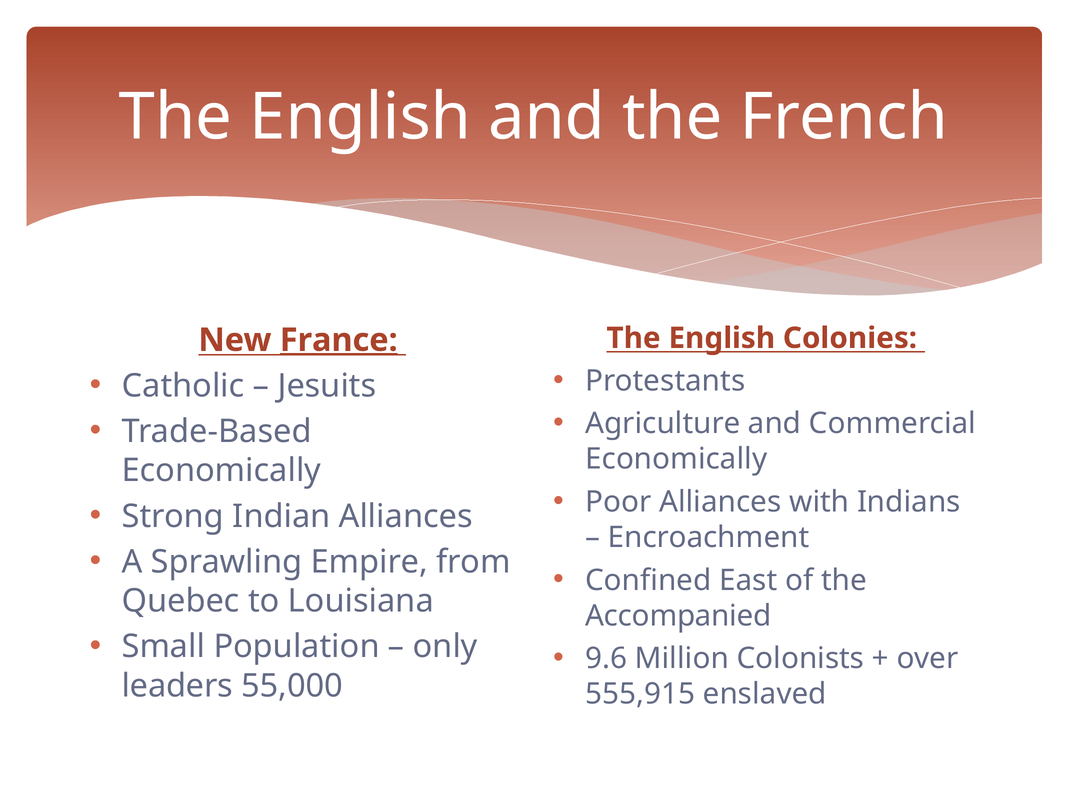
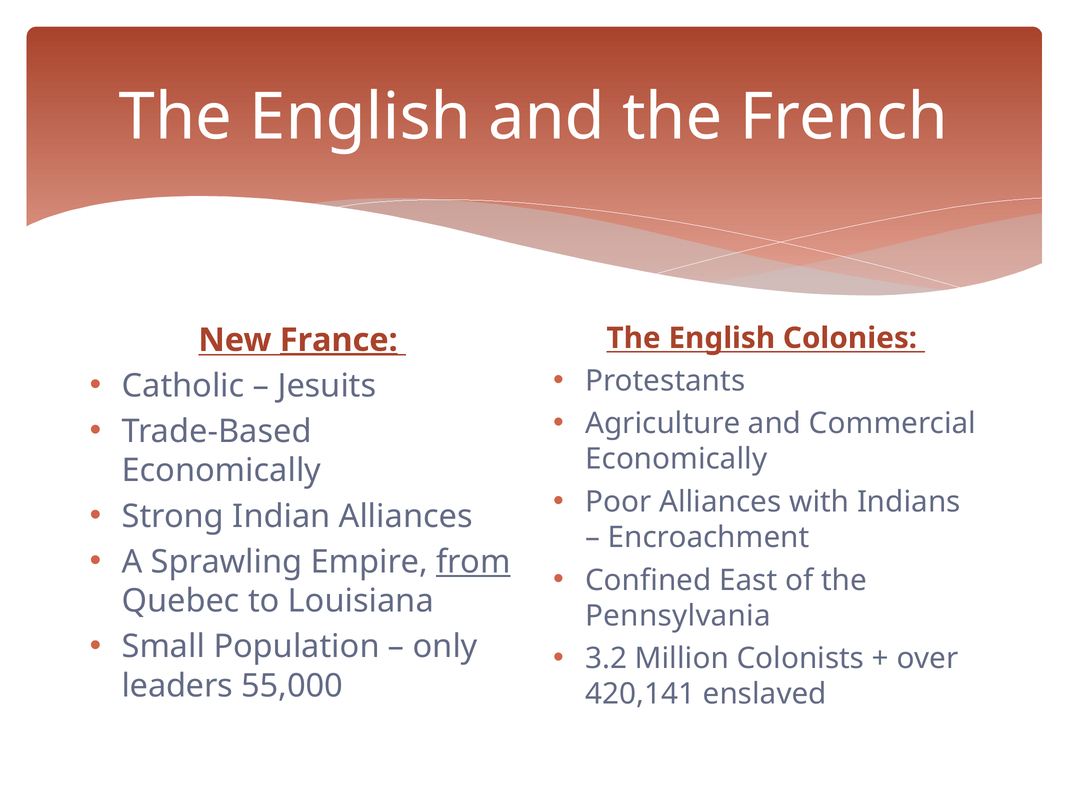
from underline: none -> present
Accompanied: Accompanied -> Pennsylvania
9.6: 9.6 -> 3.2
555,915: 555,915 -> 420,141
